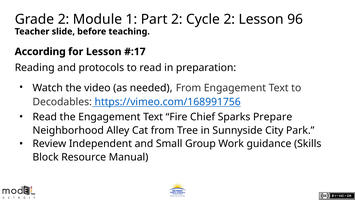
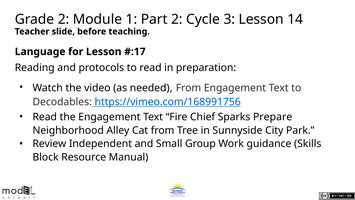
Cycle 2: 2 -> 3
96: 96 -> 14
According: According -> Language
